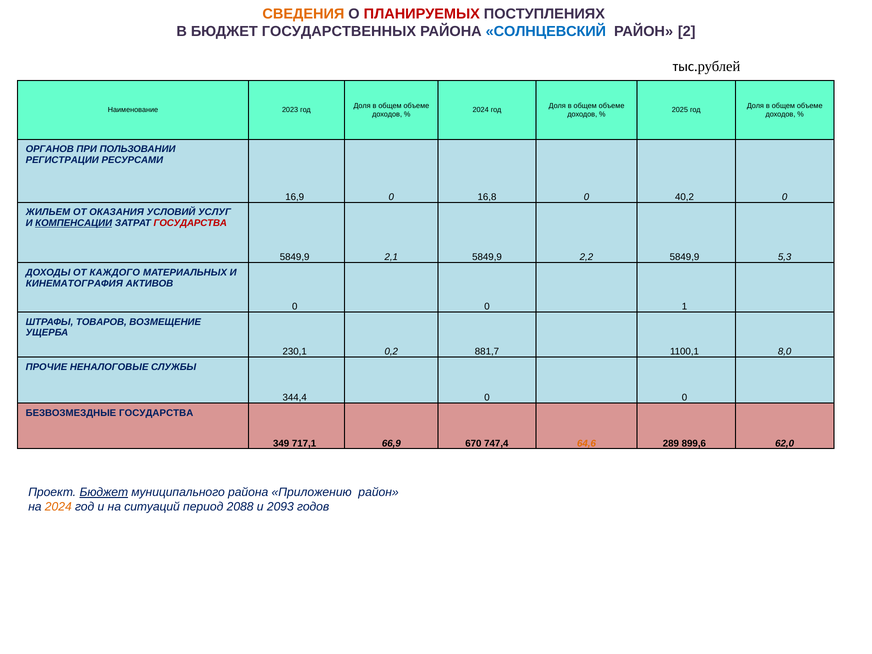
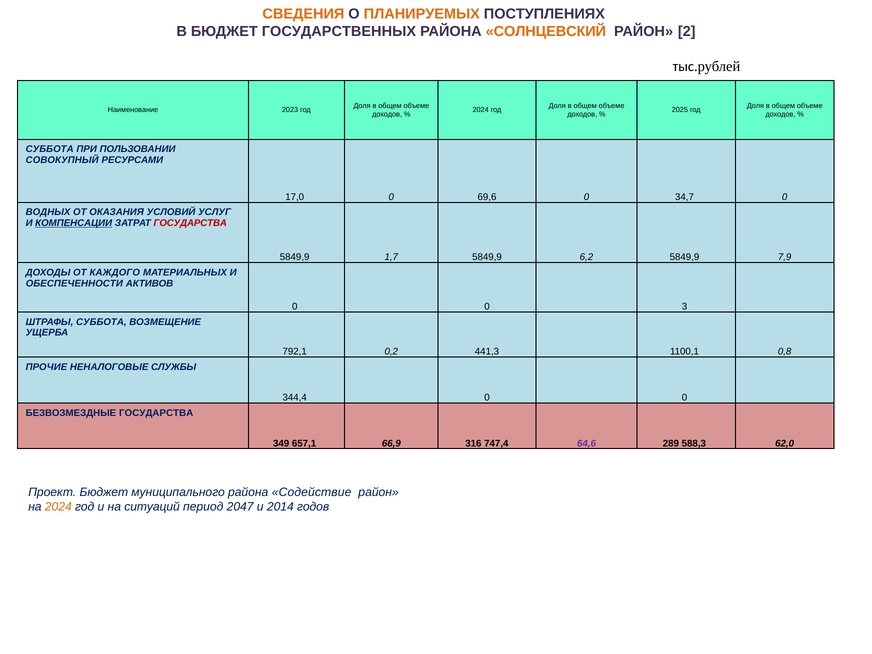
ПЛАНИРУЕМЫХ colour: red -> orange
СОЛНЦЕВСКИЙ colour: blue -> orange
ОРГАНОВ at (50, 149): ОРГАНОВ -> СУББОТА
РЕГИСТРАЦИИ: РЕГИСТРАЦИИ -> СОВОКУПНЫЙ
16,9: 16,9 -> 17,0
16,8: 16,8 -> 69,6
40,2: 40,2 -> 34,7
ЖИЛЬЕМ: ЖИЛЬЕМ -> ВОДНЫХ
2,1: 2,1 -> 1,7
2,2: 2,2 -> 6,2
5,3: 5,3 -> 7,9
КИНЕМАТОГРАФИЯ: КИНЕМАТОГРАФИЯ -> ОБЕСПЕЧЕННОСТИ
1: 1 -> 3
ШТРАФЫ ТОВАРОВ: ТОВАРОВ -> СУББОТА
230,1: 230,1 -> 792,1
881,7: 881,7 -> 441,3
8,0: 8,0 -> 0,8
717,1: 717,1 -> 657,1
670: 670 -> 316
64,6 colour: orange -> purple
899,6: 899,6 -> 588,3
Бюджет at (104, 492) underline: present -> none
Приложению: Приложению -> Содействие
2088: 2088 -> 2047
2093: 2093 -> 2014
